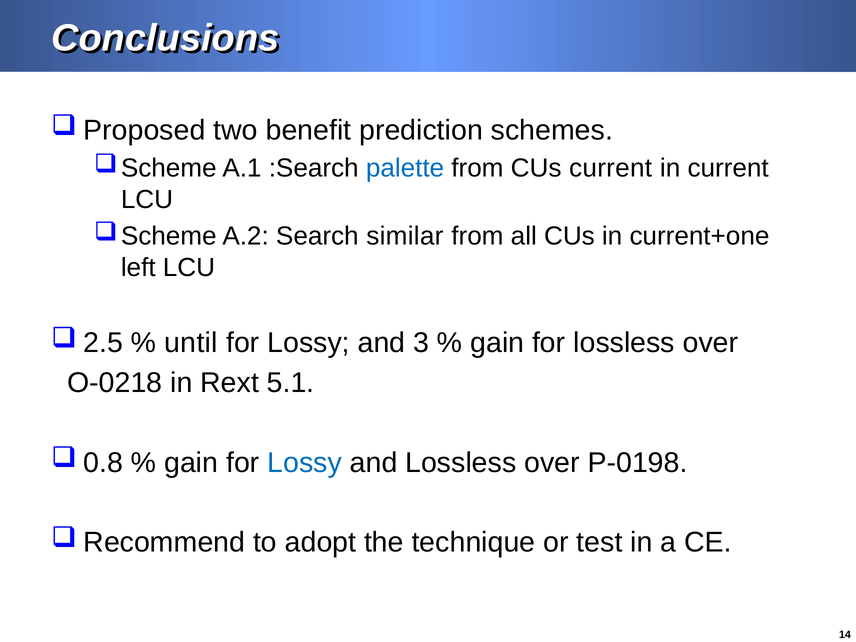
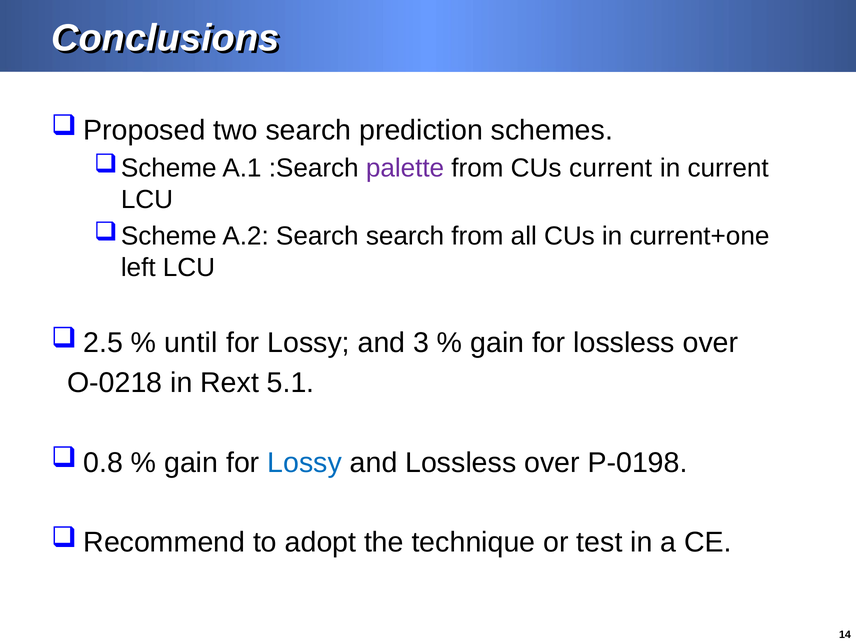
two benefit: benefit -> search
palette colour: blue -> purple
Search similar: similar -> search
